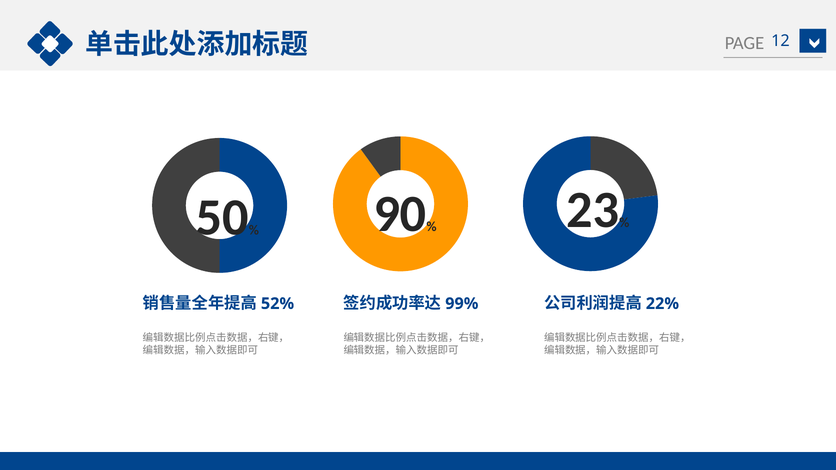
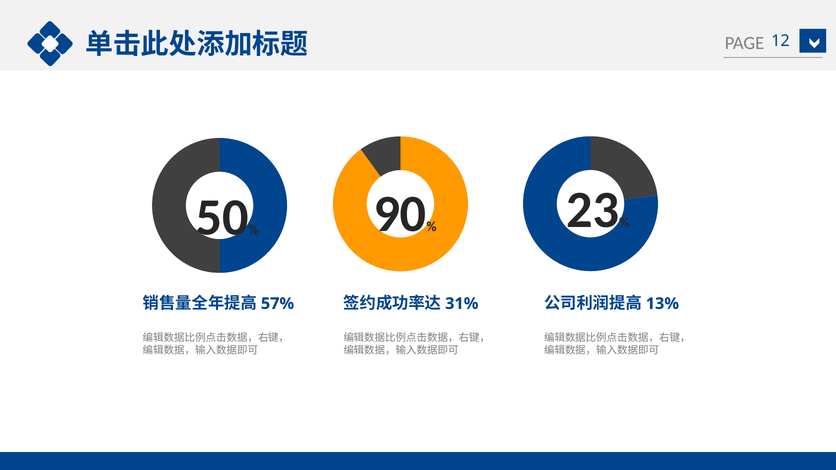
52%: 52% -> 57%
99%: 99% -> 31%
22%: 22% -> 13%
